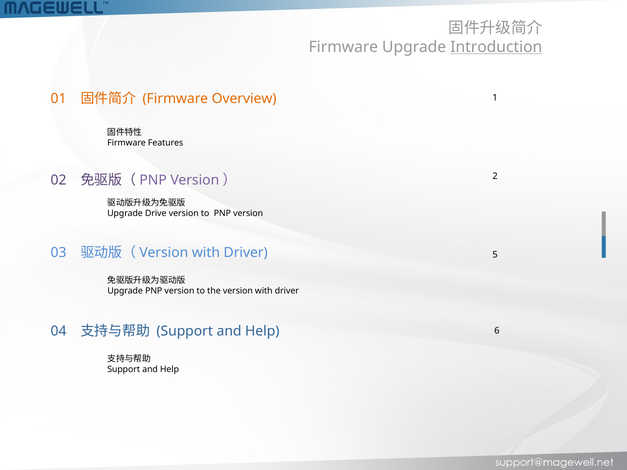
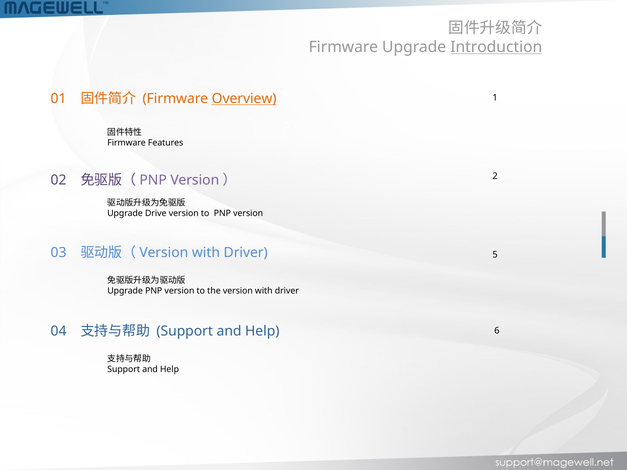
Overview underline: none -> present
